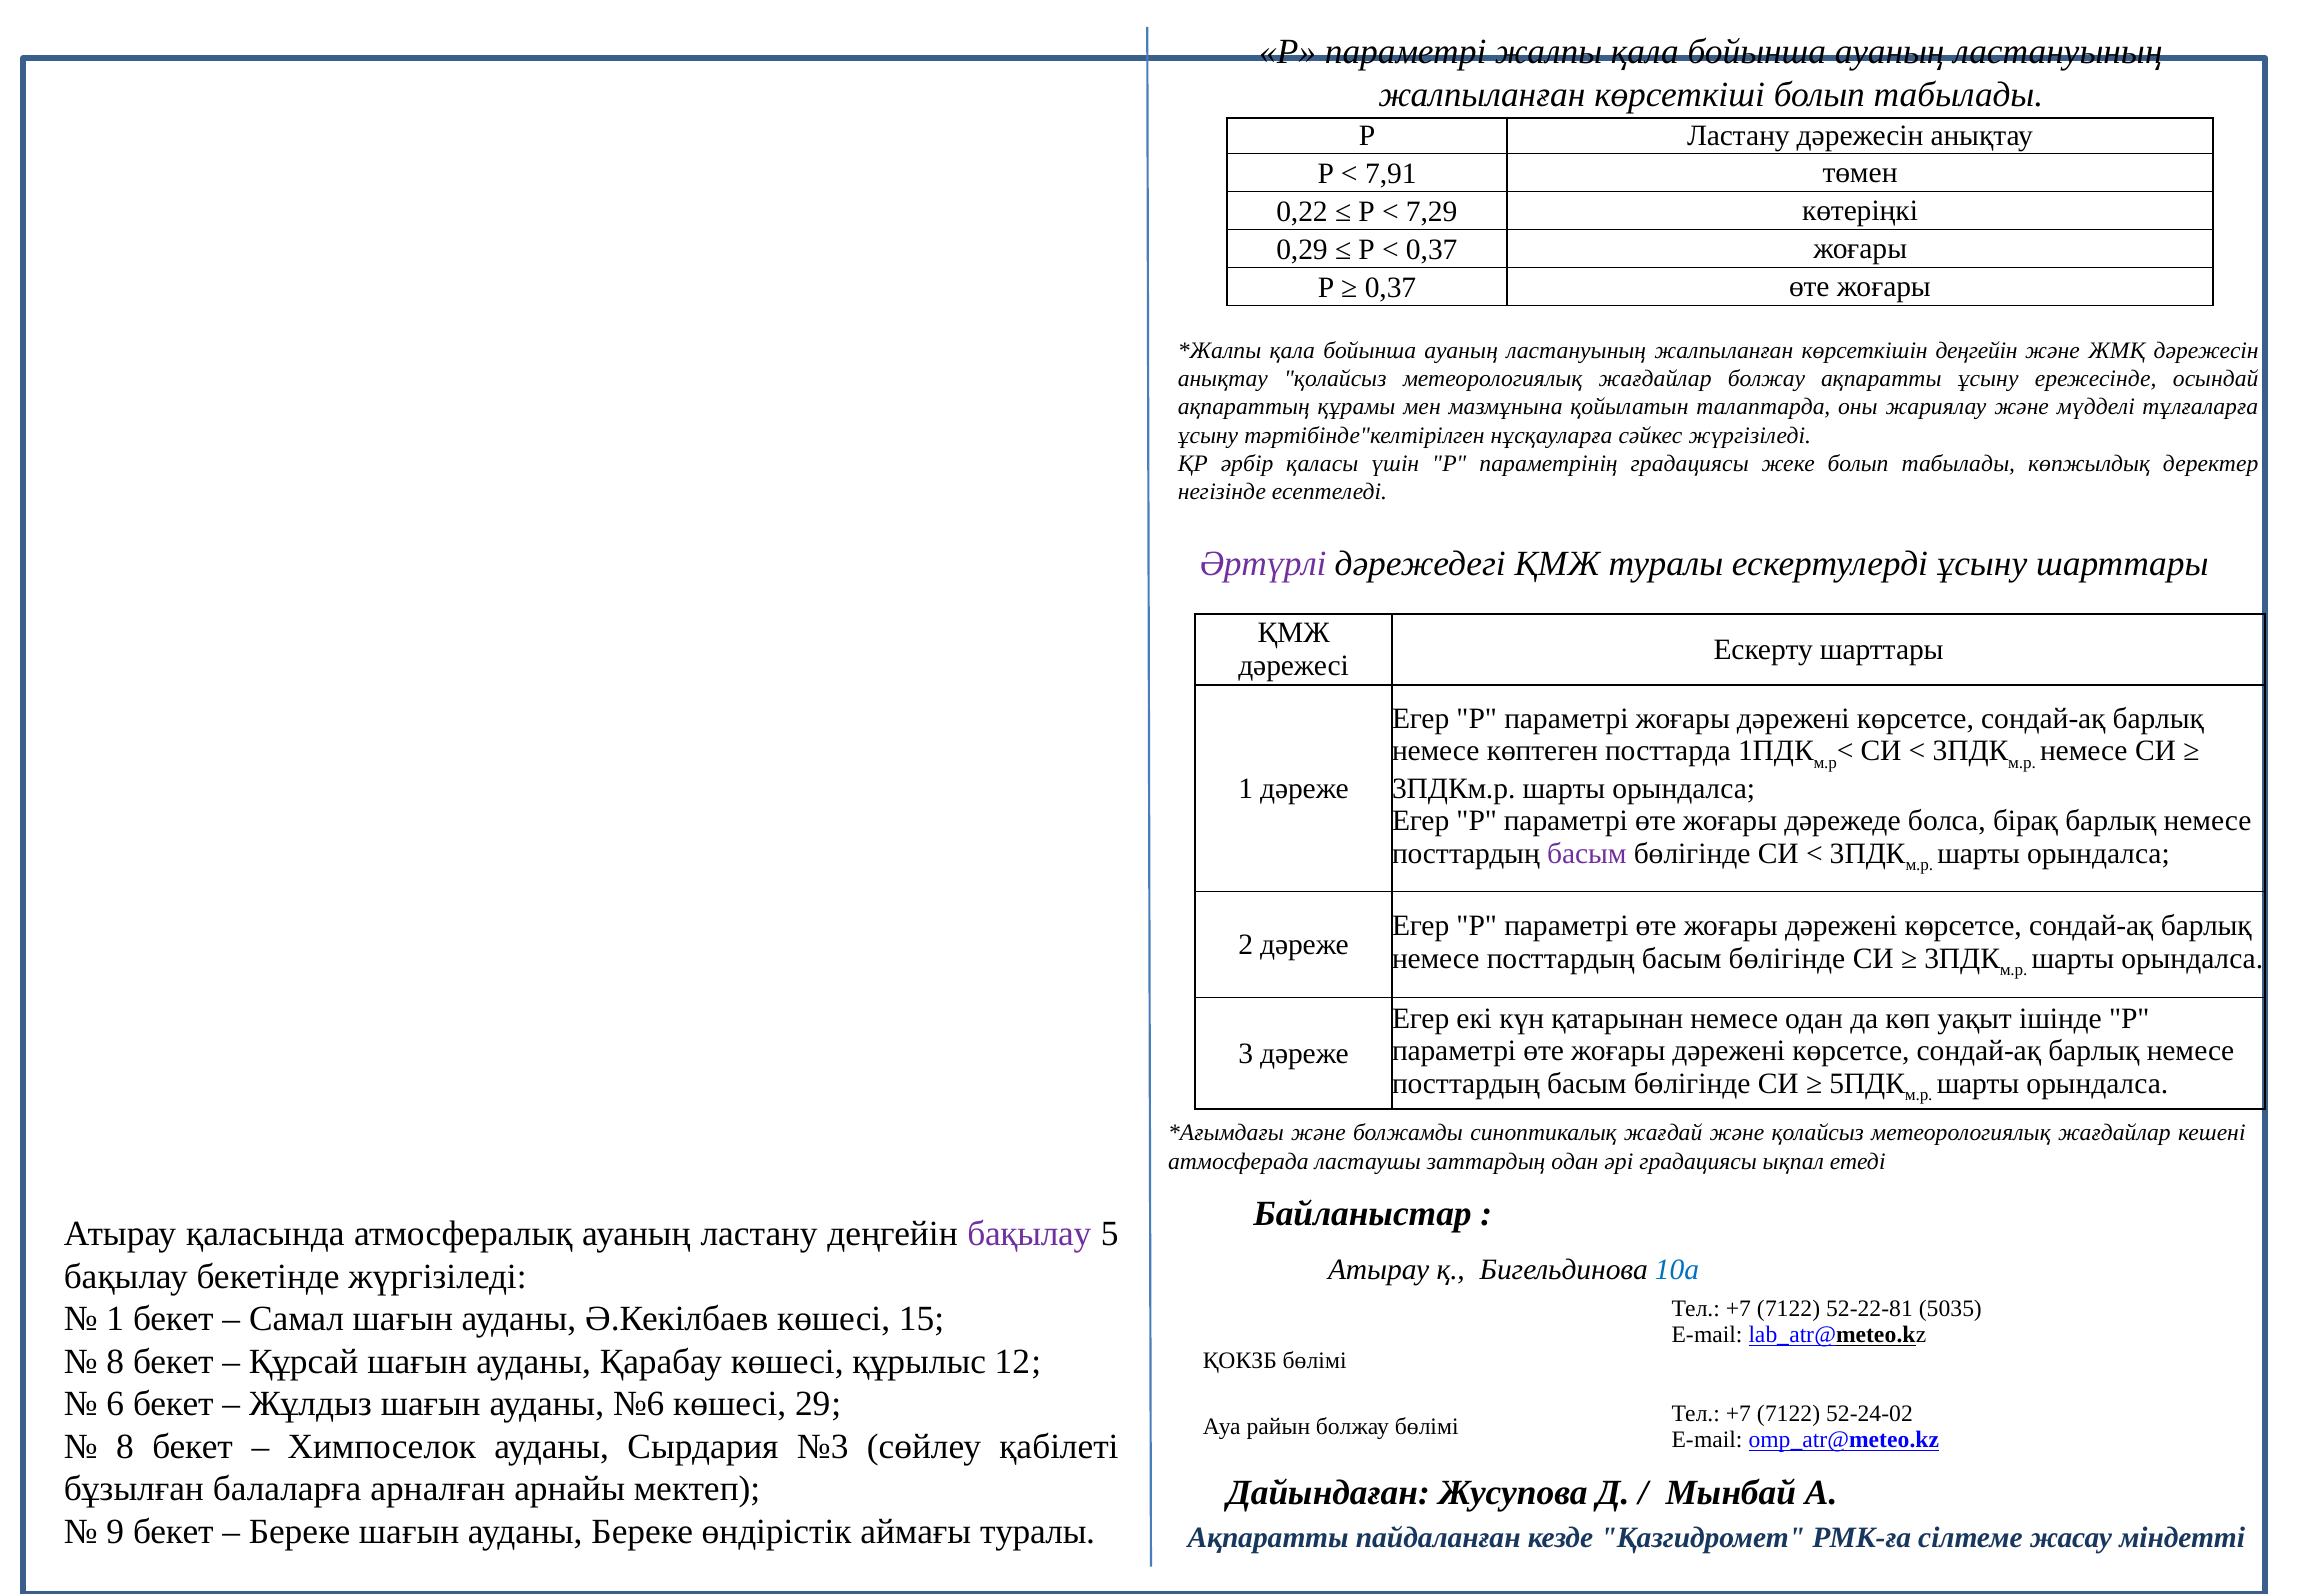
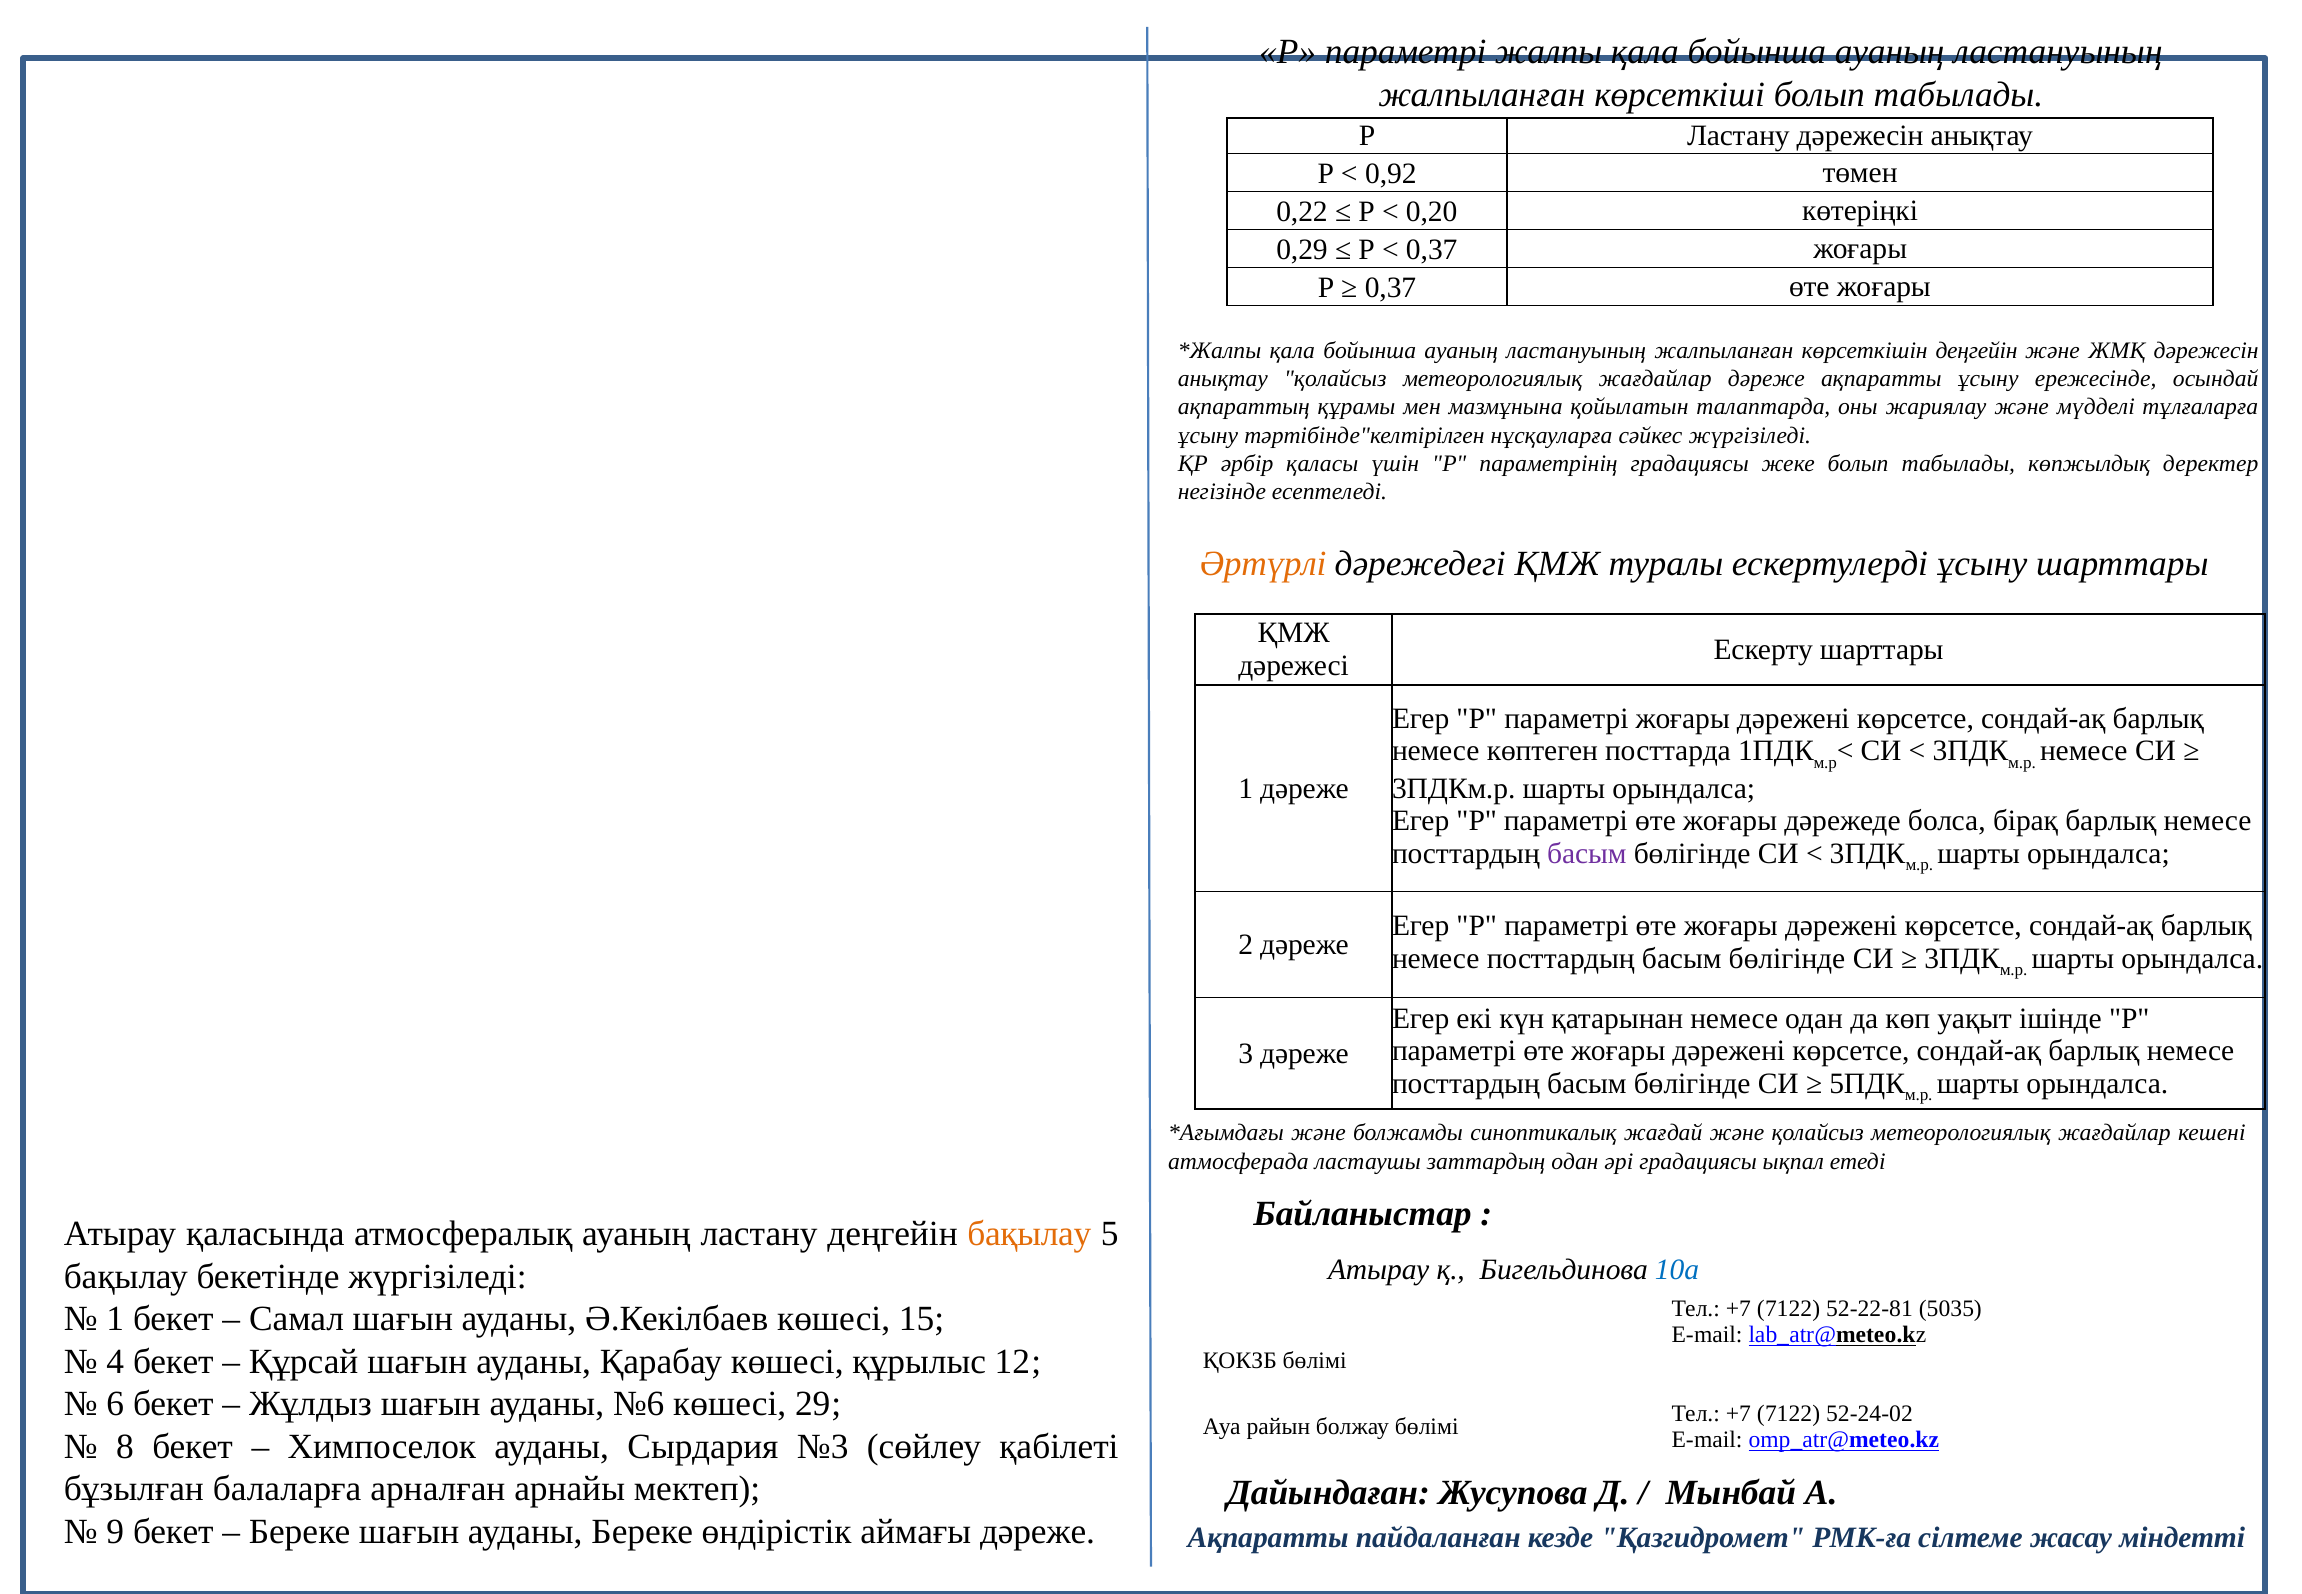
7,91: 7,91 -> 0,92
7,29: 7,29 -> 0,20
жағдайлар болжау: болжау -> дәреже
Әртүрлі colour: purple -> orange
бақылау at (1029, 1234) colour: purple -> orange
8 at (115, 1361): 8 -> 4
аймағы туралы: туралы -> дәреже
